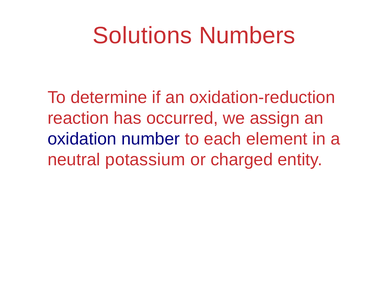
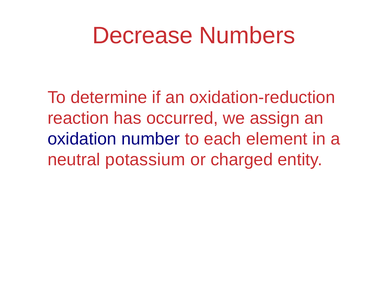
Solutions: Solutions -> Decrease
